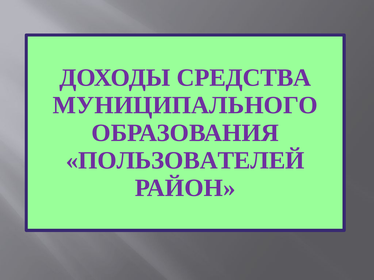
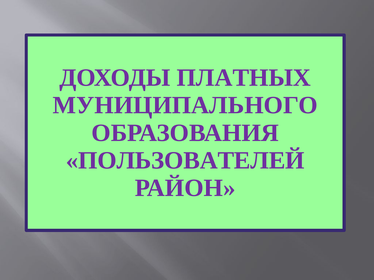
СРЕДСТВА: СРЕДСТВА -> ПЛАТНЫХ
